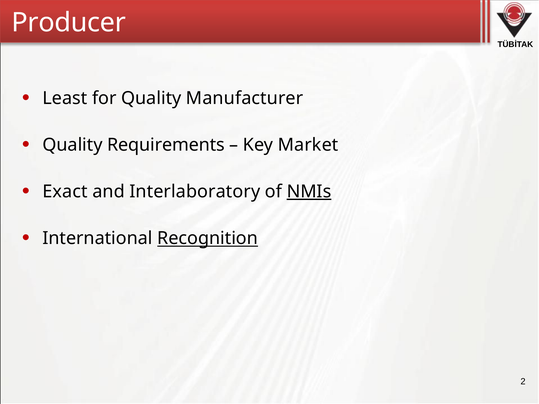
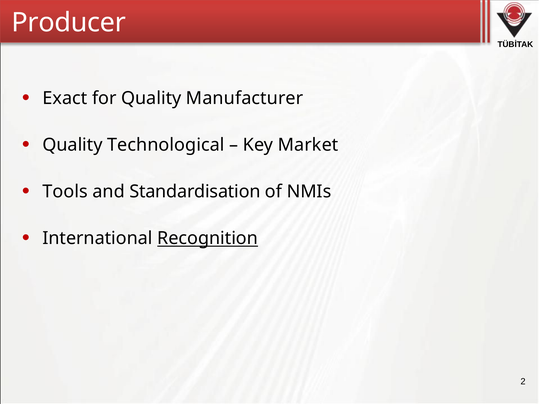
Least: Least -> Exact
Requirements: Requirements -> Technological
Exact: Exact -> Tools
Interlaboratory: Interlaboratory -> Standardisation
NMIs underline: present -> none
